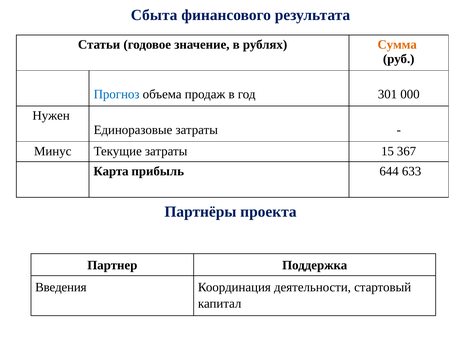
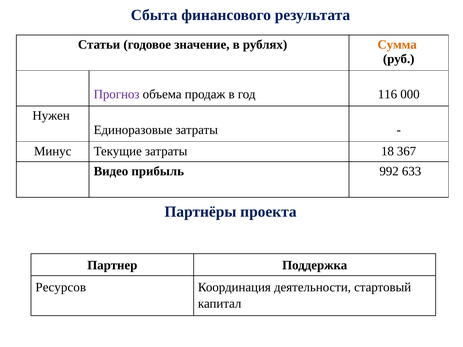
Прогноз colour: blue -> purple
301: 301 -> 116
15: 15 -> 18
Карта: Карта -> Видео
644: 644 -> 992
Введения: Введения -> Ресурсов
